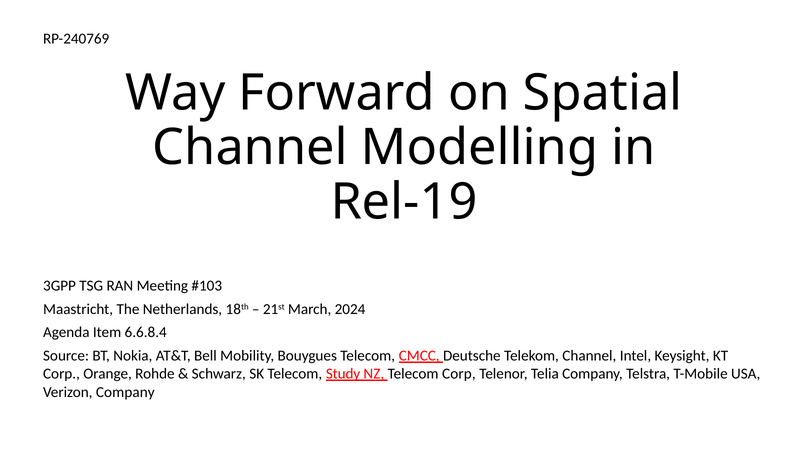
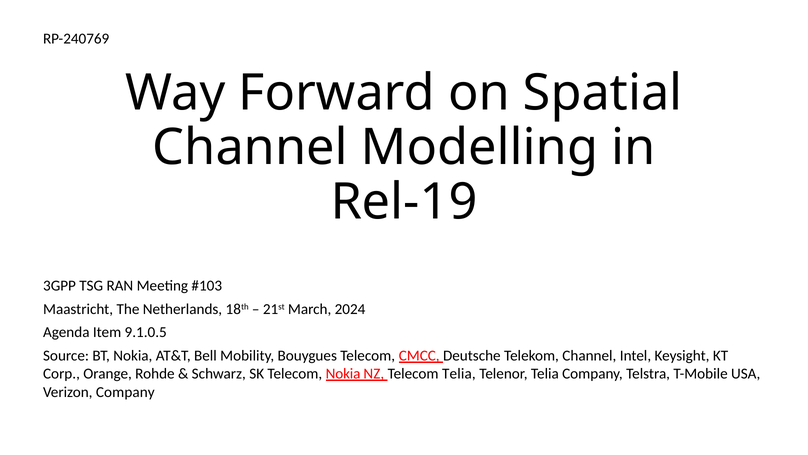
6.6.8.4: 6.6.8.4 -> 9.1.0.5
Telecom Study: Study -> Nokia
Telecom Corp: Corp -> Telia
